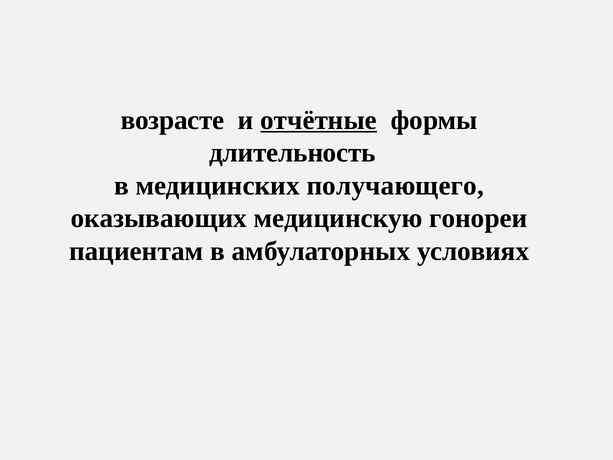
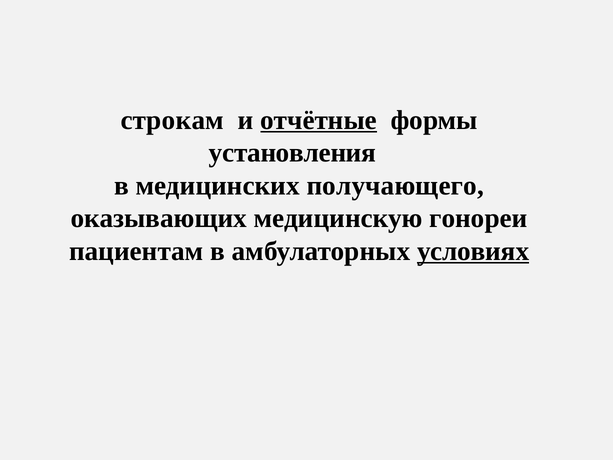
возрасте: возрасте -> строкам
длительность: длительность -> установления
условиях underline: none -> present
